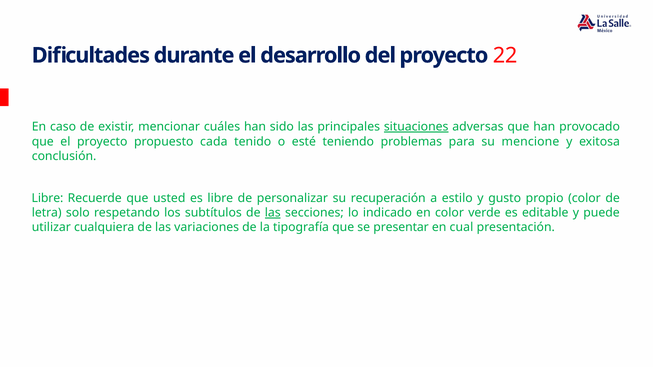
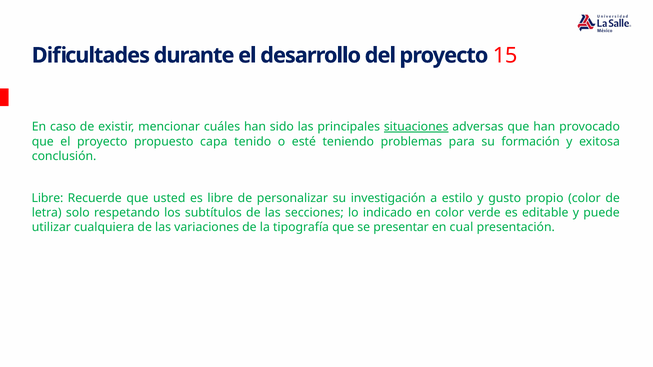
22: 22 -> 15
cada: cada -> capa
mencione: mencione -> formación
recuperación: recuperación -> investigación
las at (273, 213) underline: present -> none
